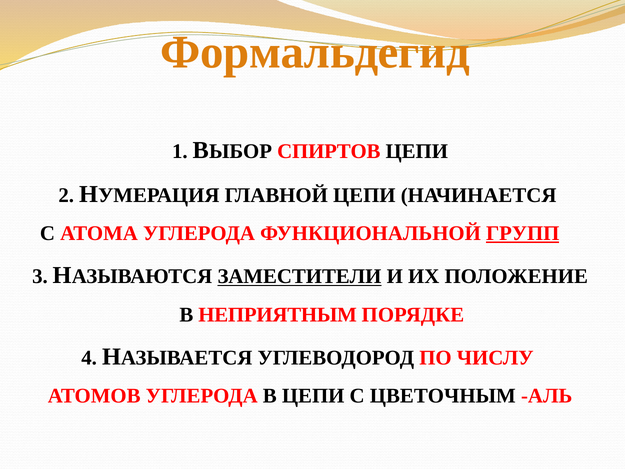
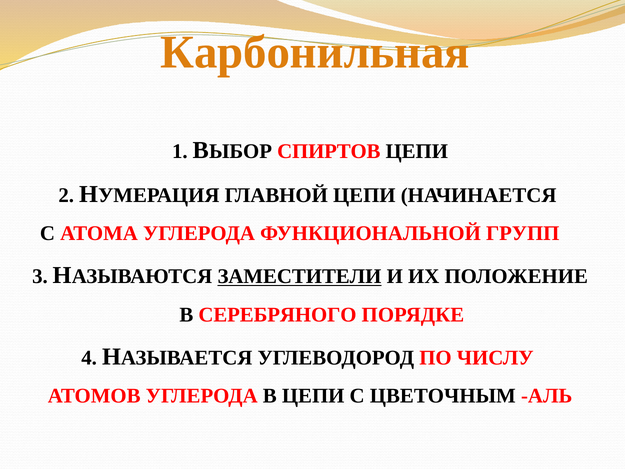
Формальдегид: Формальдегид -> Карбонильная
ГРУПП underline: present -> none
НЕПРИЯТНЫМ: НЕПРИЯТНЫМ -> СЕРЕБРЯНОГО
